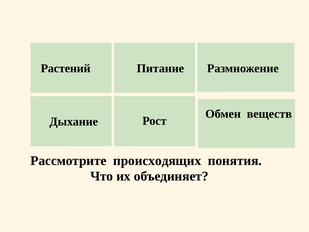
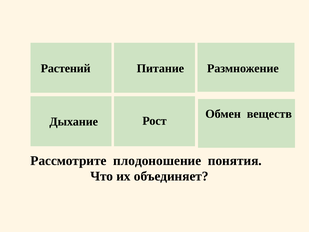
происходящих: происходящих -> плодоношение
